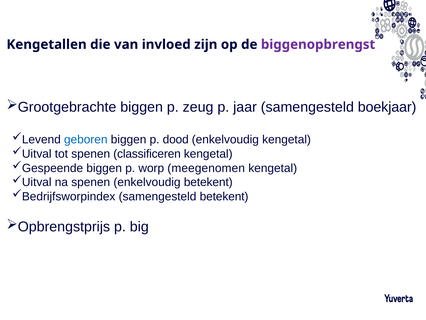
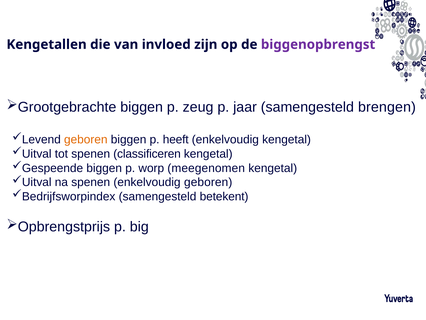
boekjaar: boekjaar -> brengen
geboren at (86, 139) colour: blue -> orange
dood: dood -> heeft
enkelvoudig betekent: betekent -> geboren
